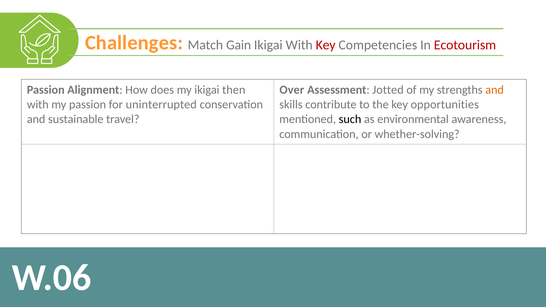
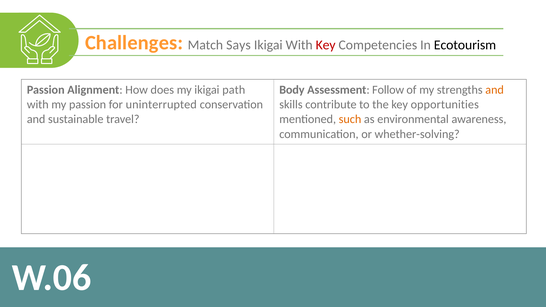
Gain: Gain -> Says
Ecotourism colour: red -> black
then: then -> path
Over: Over -> Body
Jotted: Jotted -> Follow
such colour: black -> orange
